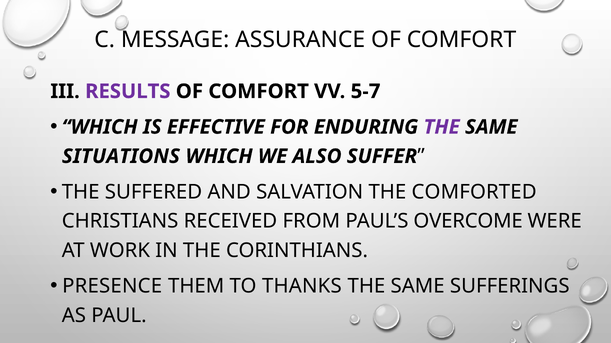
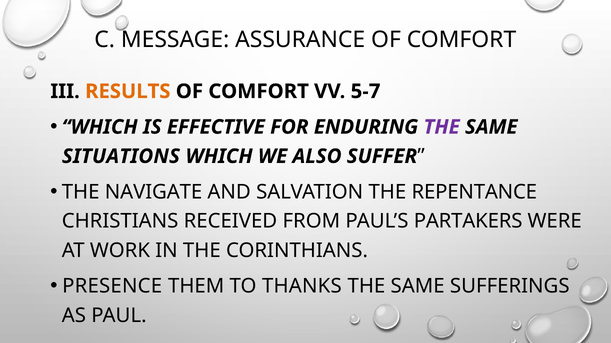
RESULTS colour: purple -> orange
SUFFERED: SUFFERED -> NAVIGATE
COMFORTED: COMFORTED -> REPENTANCE
OVERCOME: OVERCOME -> PARTAKERS
